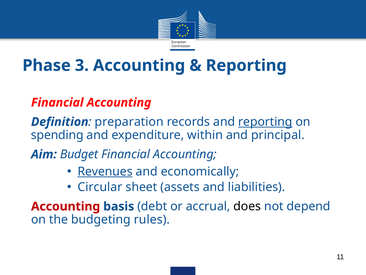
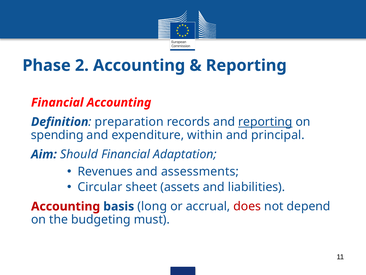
3: 3 -> 2
Budget: Budget -> Should
Accounting at (185, 154): Accounting -> Adaptation
Revenues underline: present -> none
economically: economically -> assessments
debt: debt -> long
does colour: black -> red
rules: rules -> must
